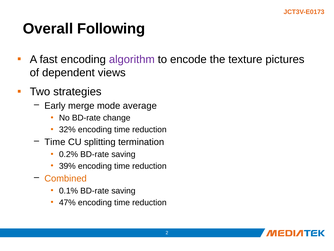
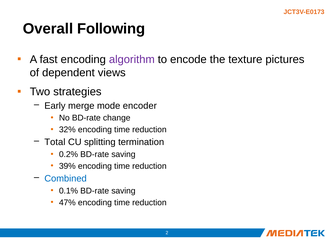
average: average -> encoder
Time at (55, 142): Time -> Total
Combined colour: orange -> blue
